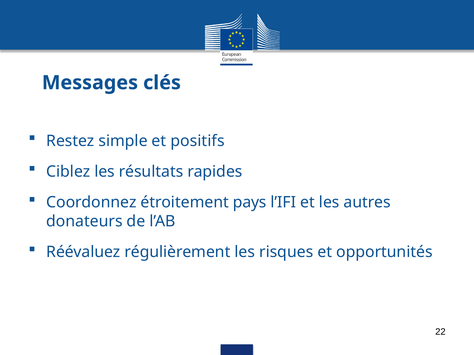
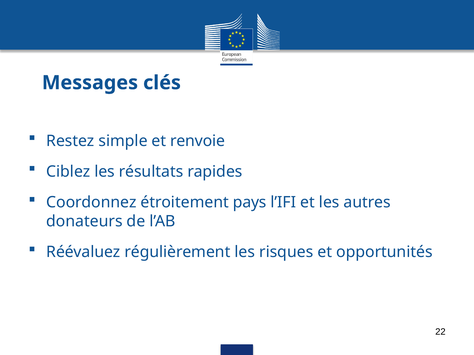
positifs: positifs -> renvoie
